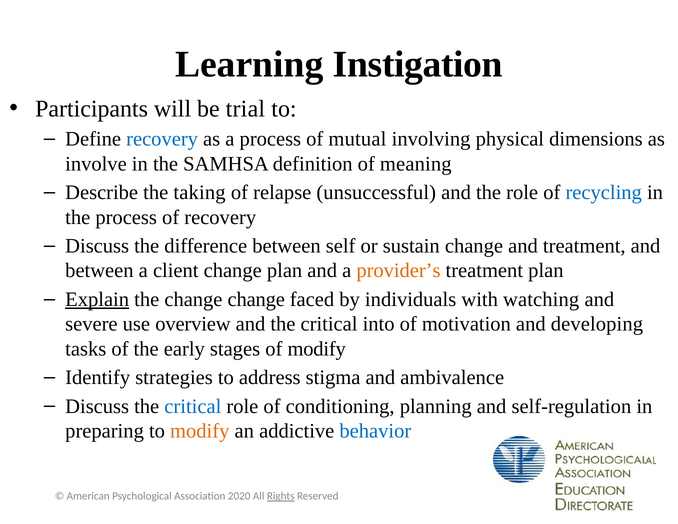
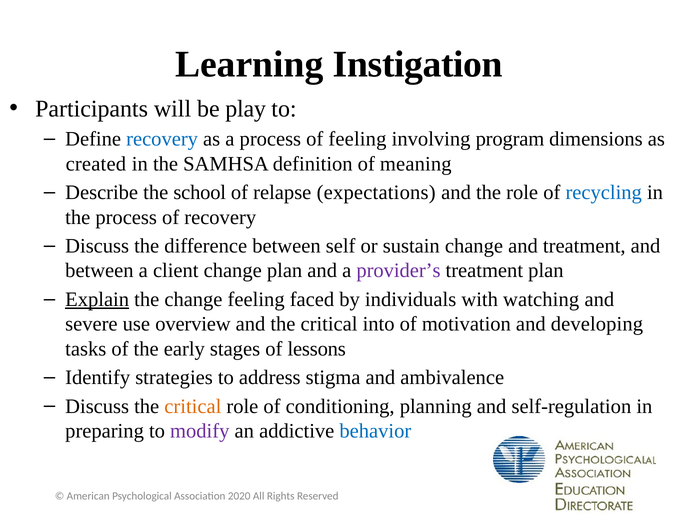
trial: trial -> play
of mutual: mutual -> feeling
physical: physical -> program
involve: involve -> created
taking: taking -> school
unsuccessful: unsuccessful -> expectations
provider’s colour: orange -> purple
change change: change -> feeling
of modify: modify -> lessons
critical at (193, 406) colour: blue -> orange
modify at (200, 431) colour: orange -> purple
Rights underline: present -> none
